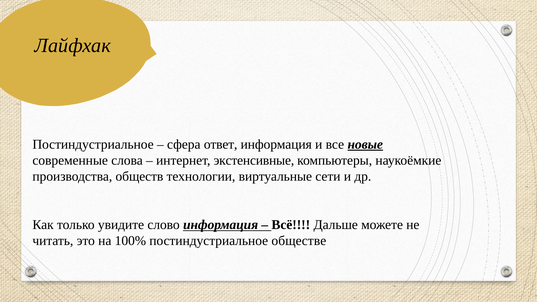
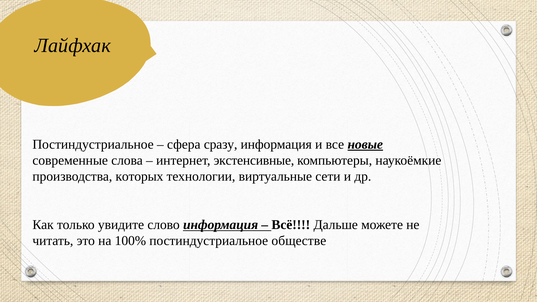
ответ: ответ -> сразу
обществ: обществ -> которых
